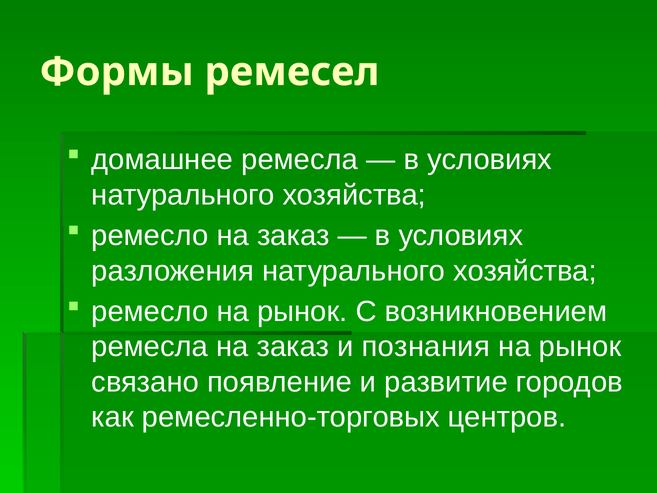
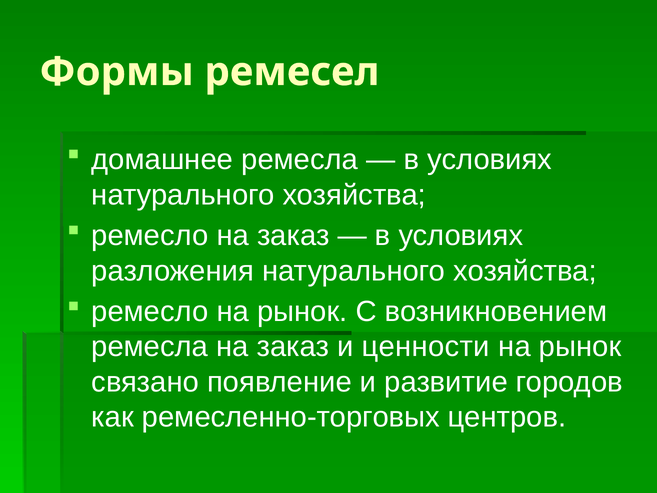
познания: познания -> ценности
